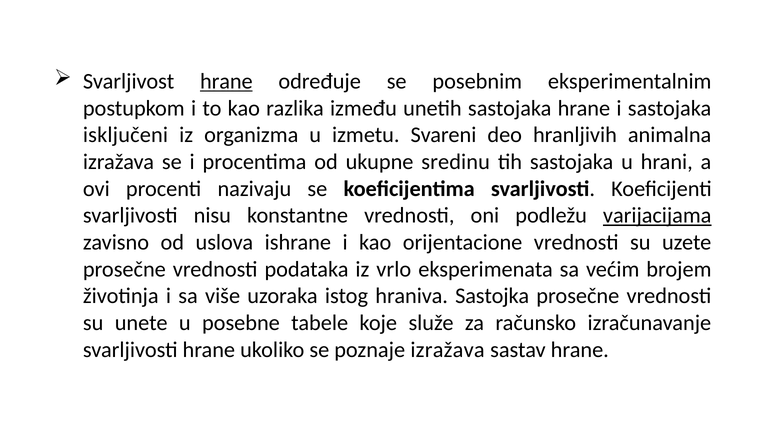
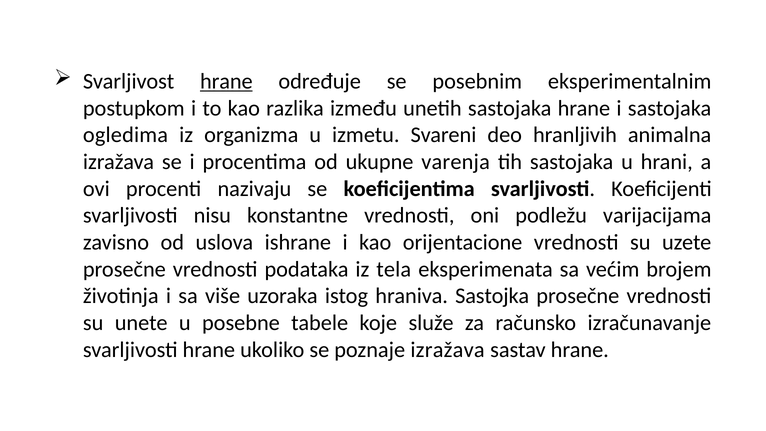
isključeni: isključeni -> ogledima
sredinu: sredinu -> varenja
varijacijama underline: present -> none
vrlo: vrlo -> tela
